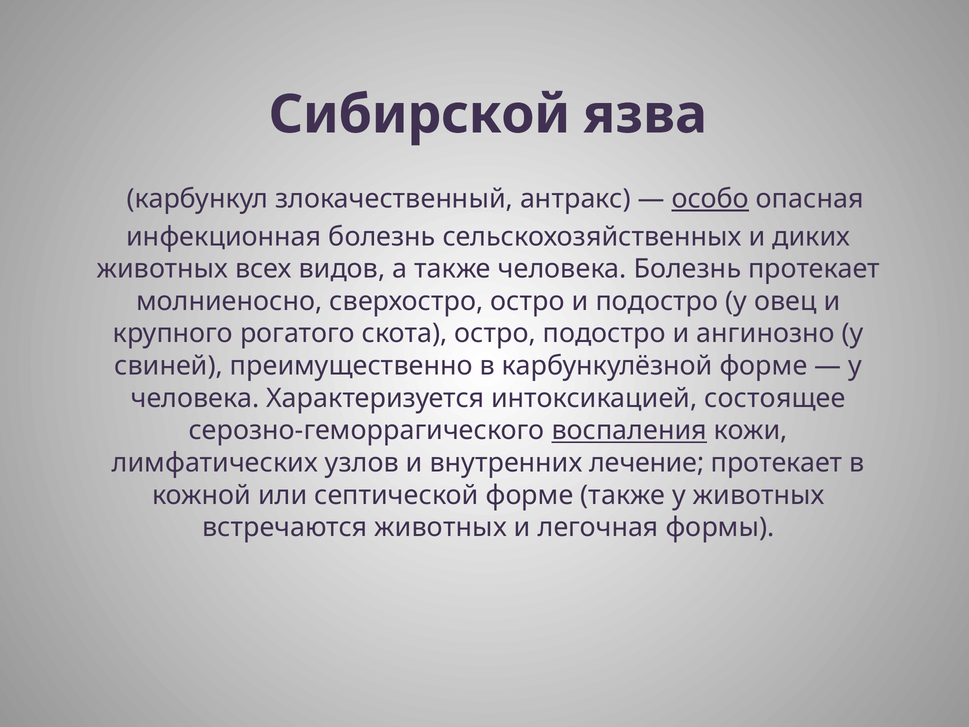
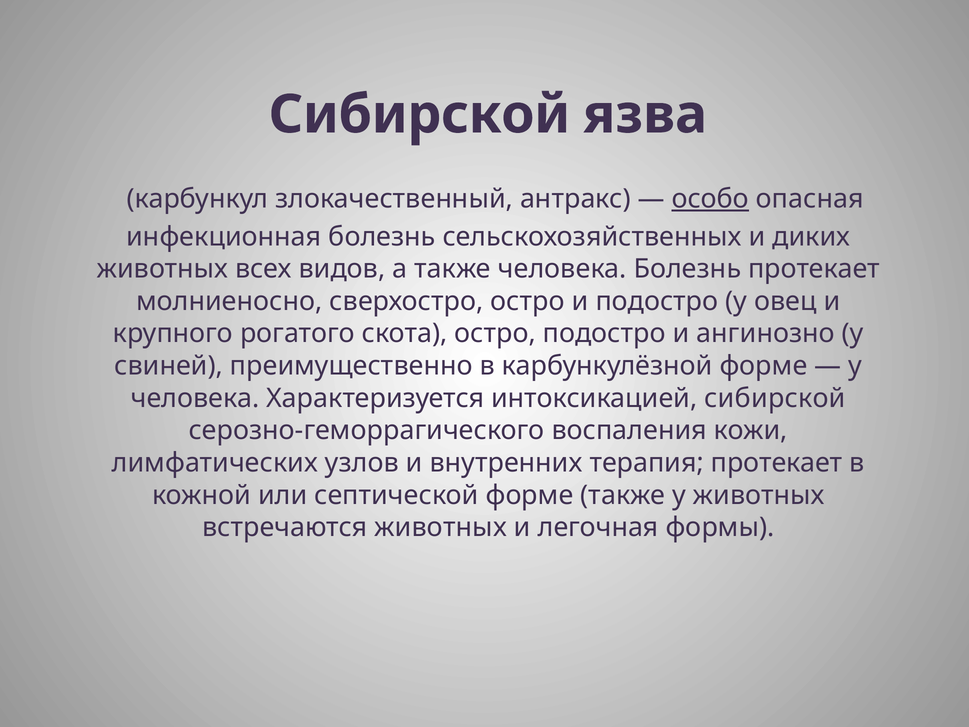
интоксикацией состоящее: состоящее -> сибирской
воспаления underline: present -> none
лечение: лечение -> терапия
